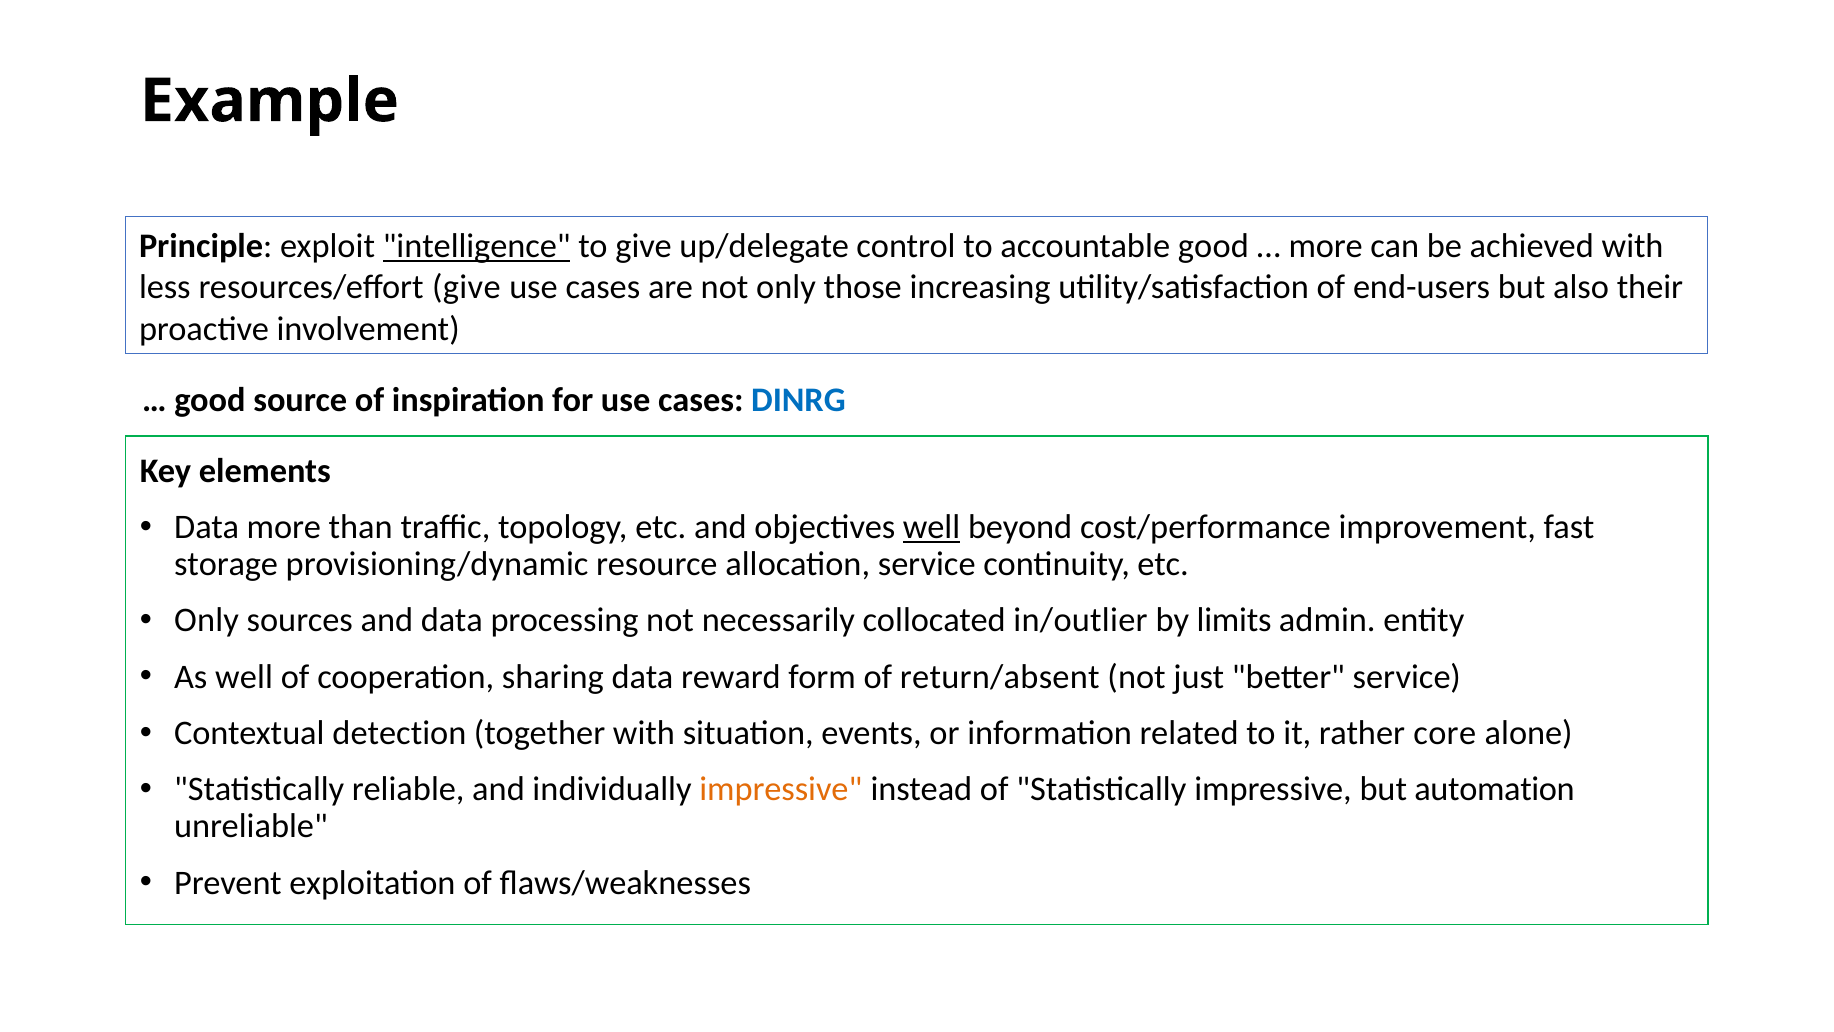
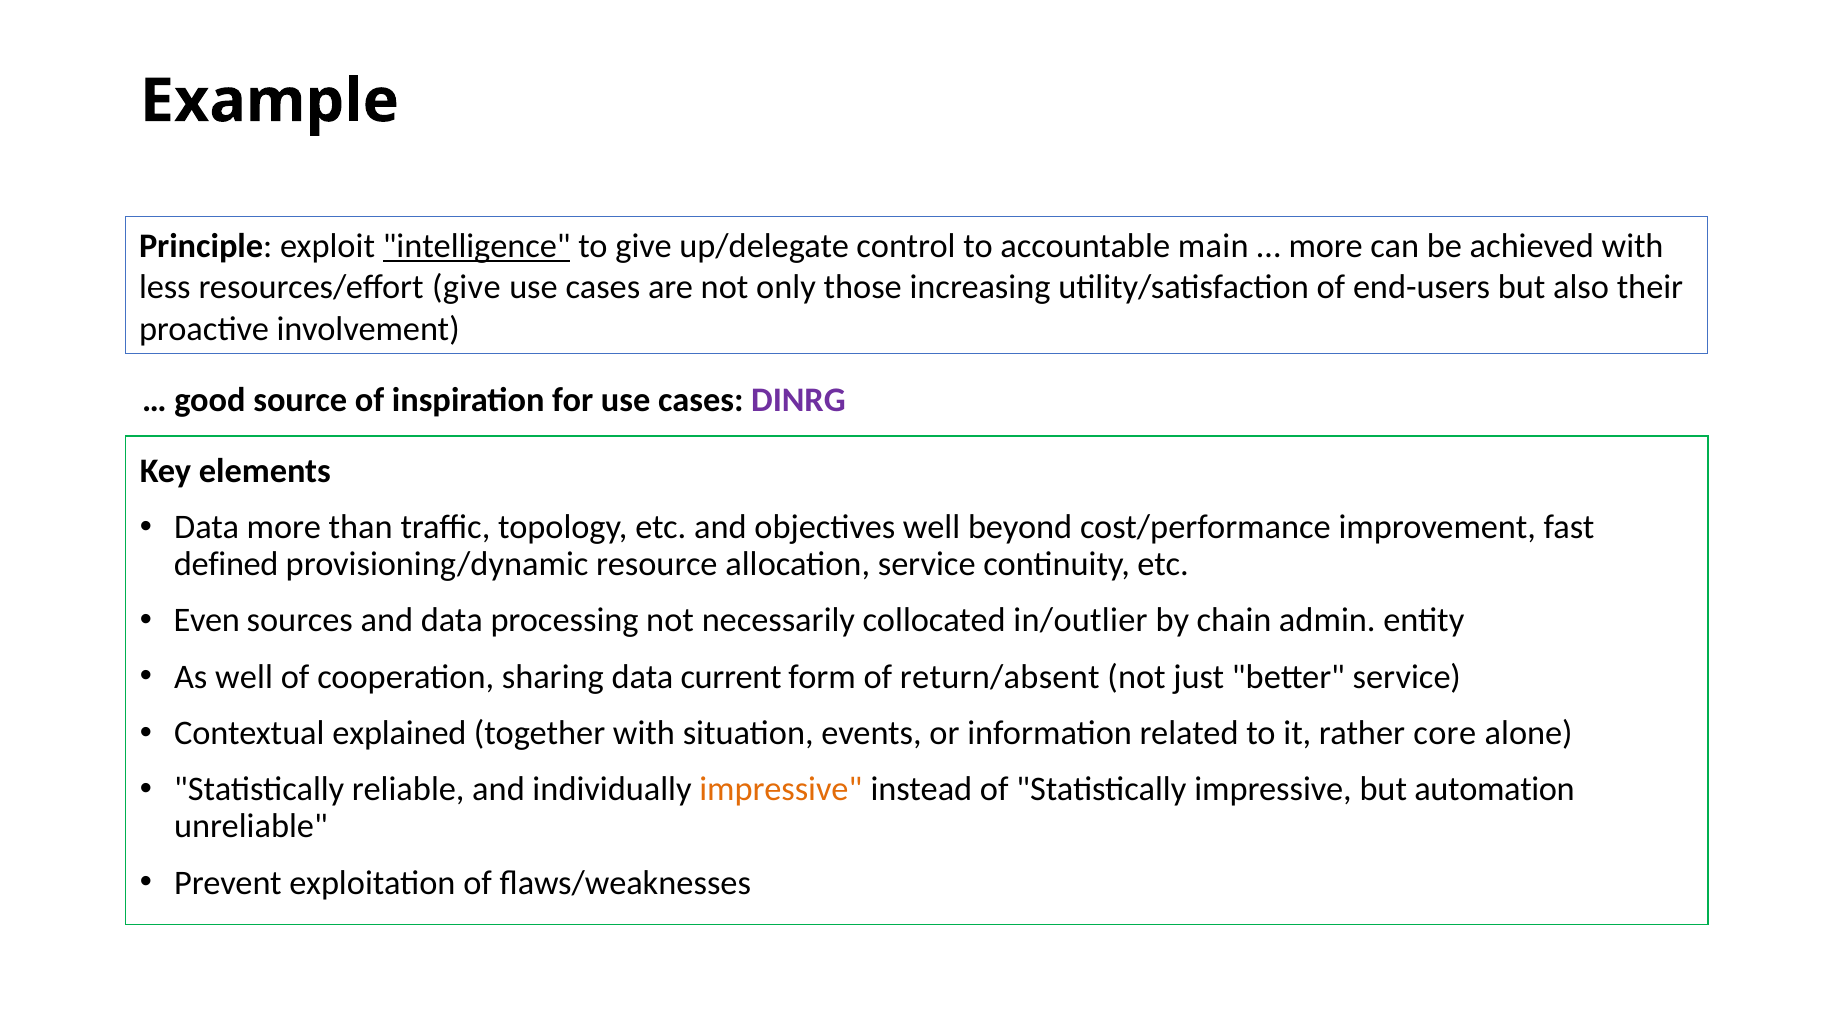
accountable good: good -> main
DINRG colour: blue -> purple
well at (932, 527) underline: present -> none
storage: storage -> defined
Only at (207, 620): Only -> Even
limits: limits -> chain
reward: reward -> current
detection: detection -> explained
